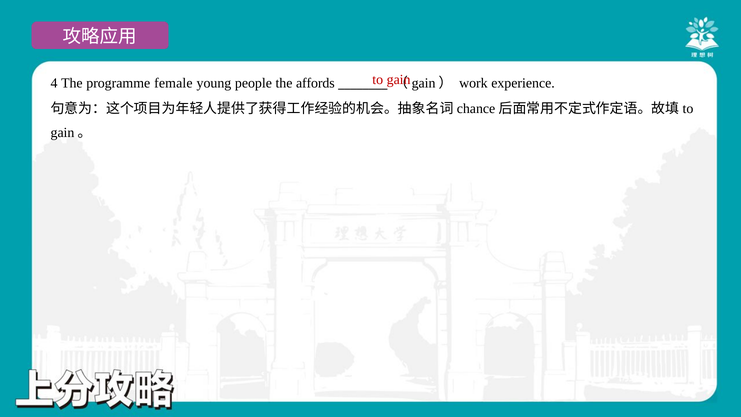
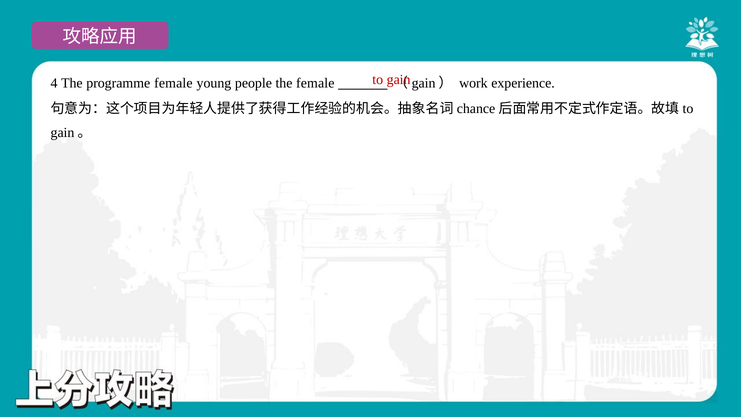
the affords: affords -> female
